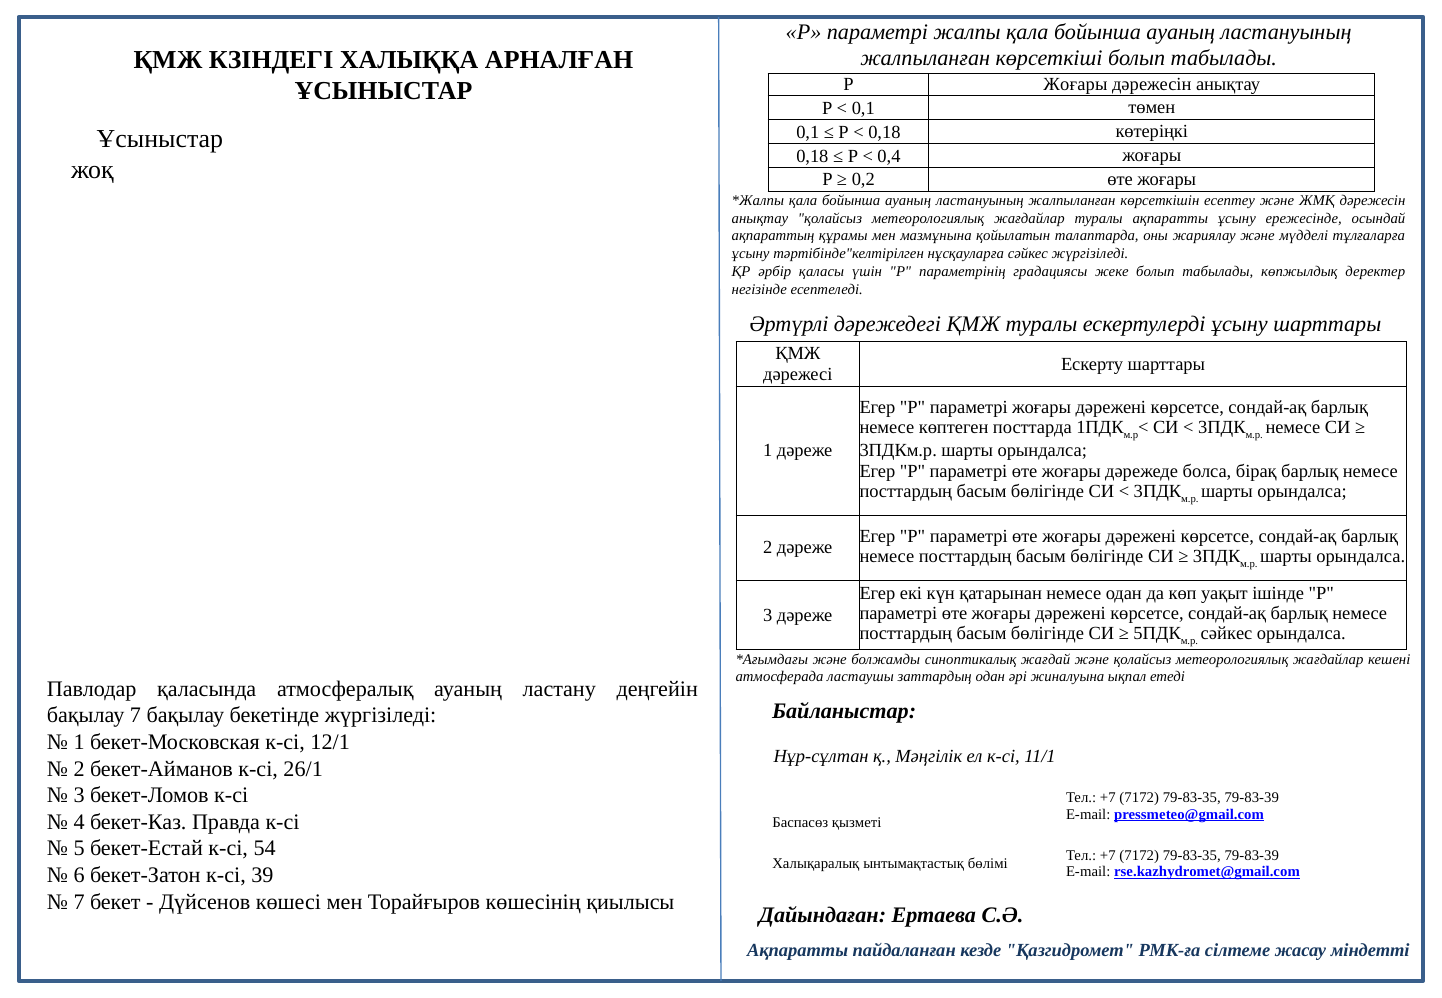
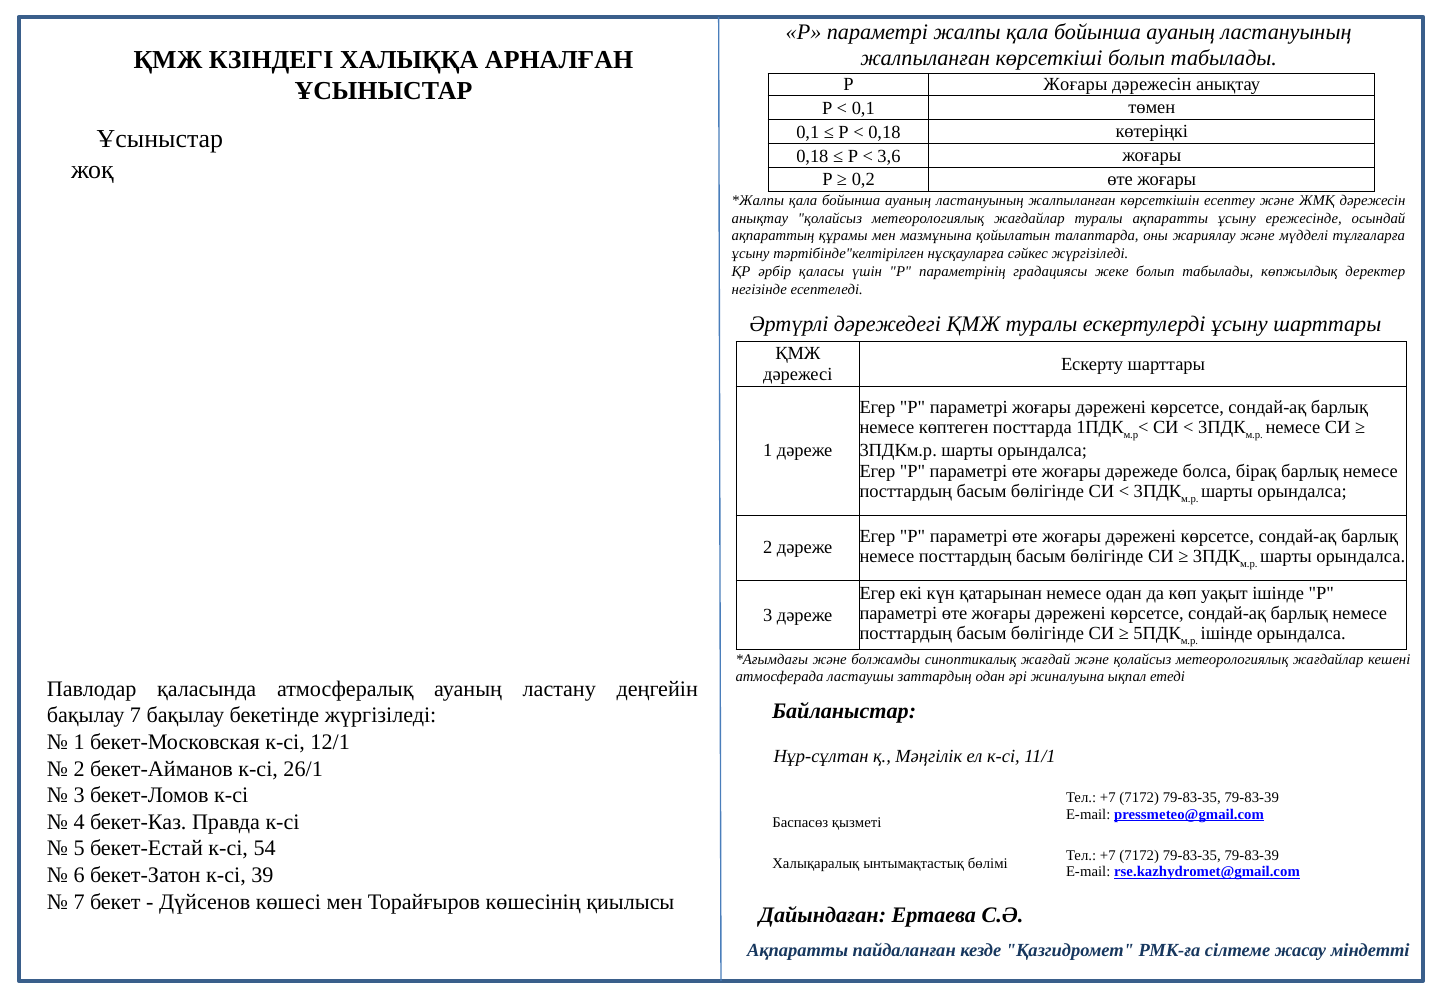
0,4: 0,4 -> 3,6
сәйкес at (1227, 634): сәйкес -> ішінде
